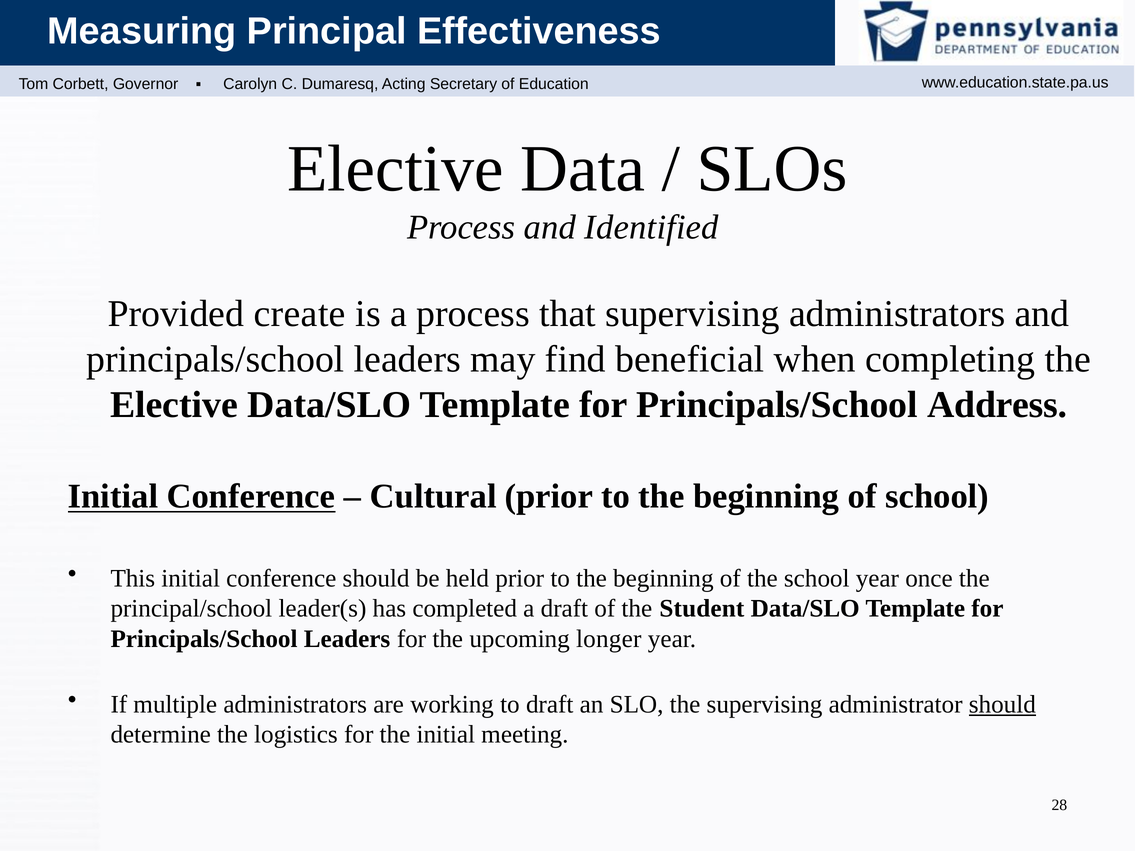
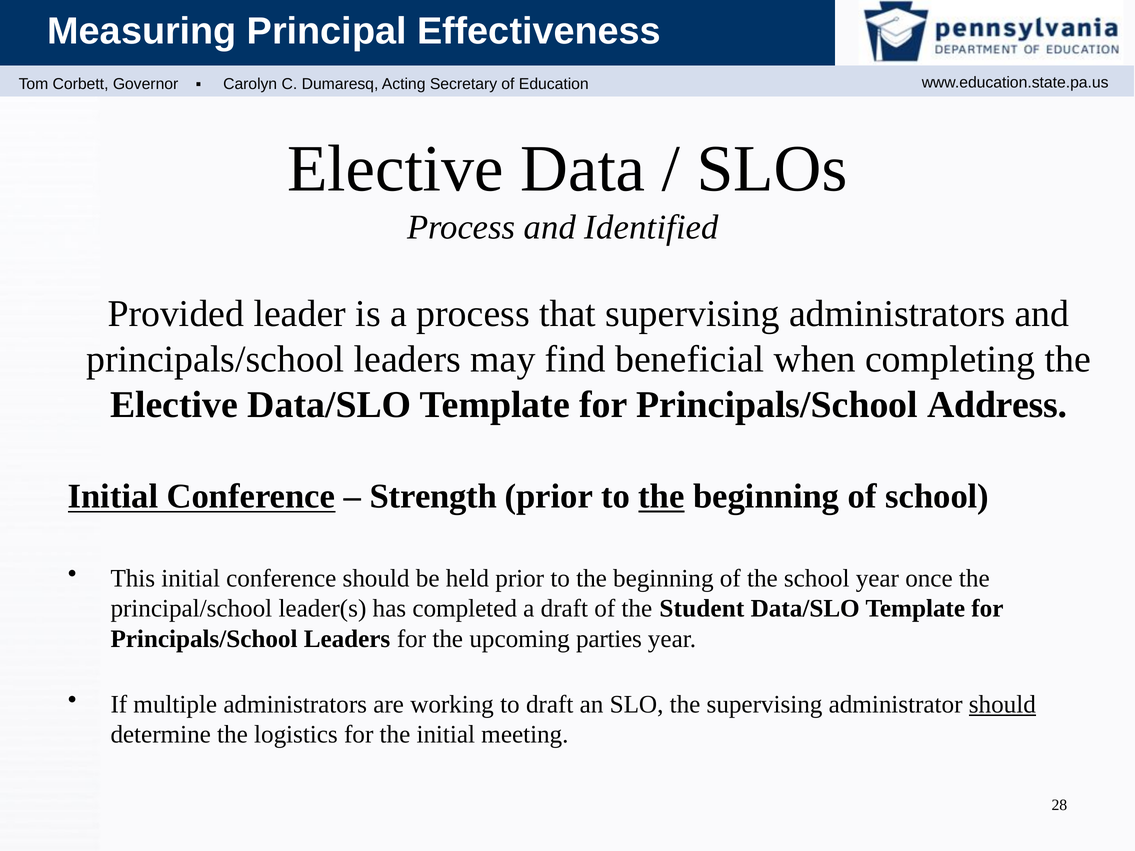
create: create -> leader
Cultural: Cultural -> Strength
the at (662, 497) underline: none -> present
longer: longer -> parties
